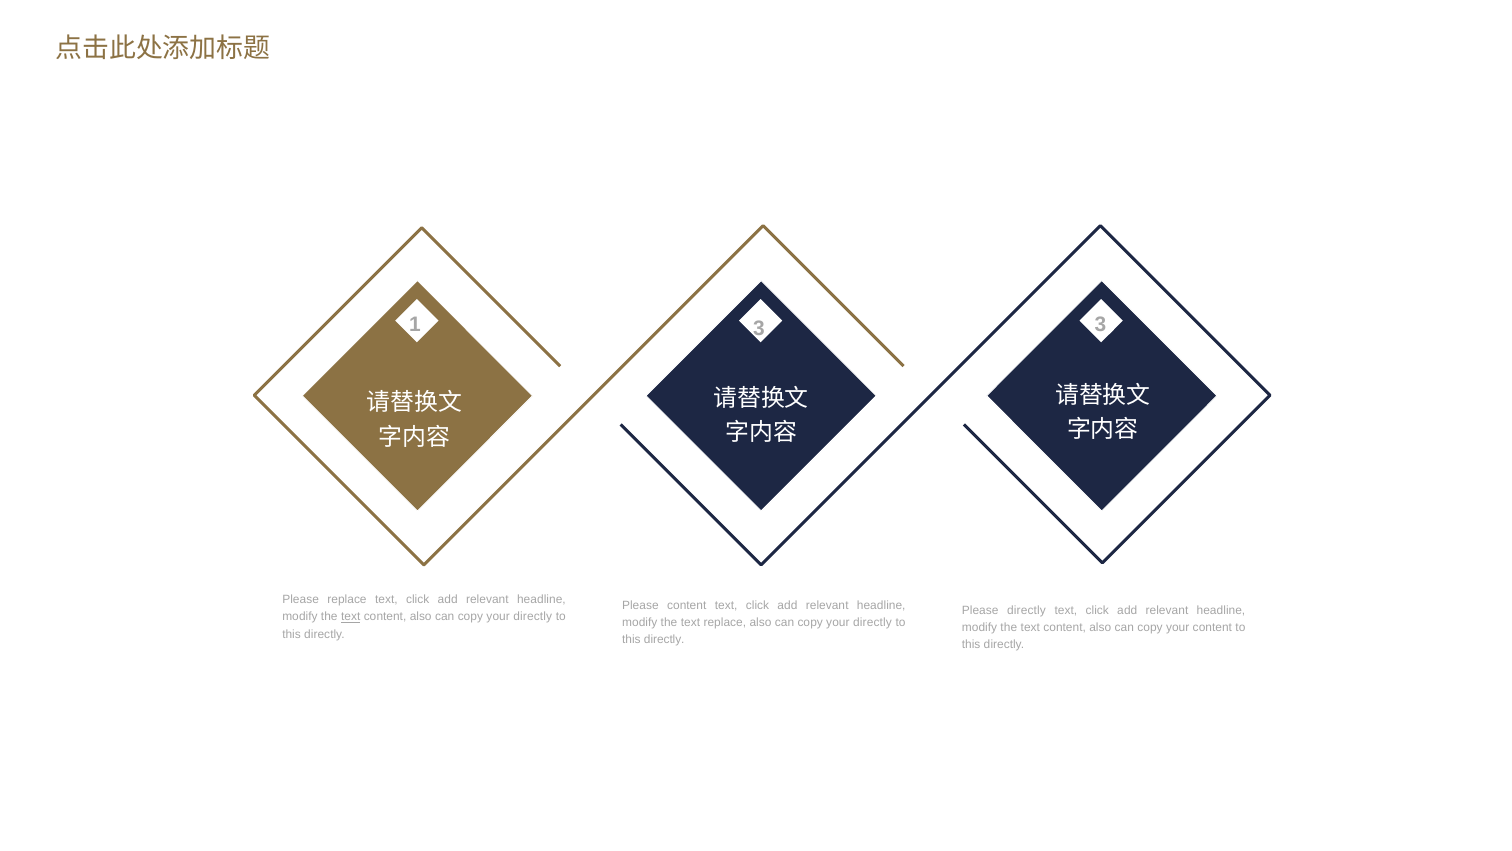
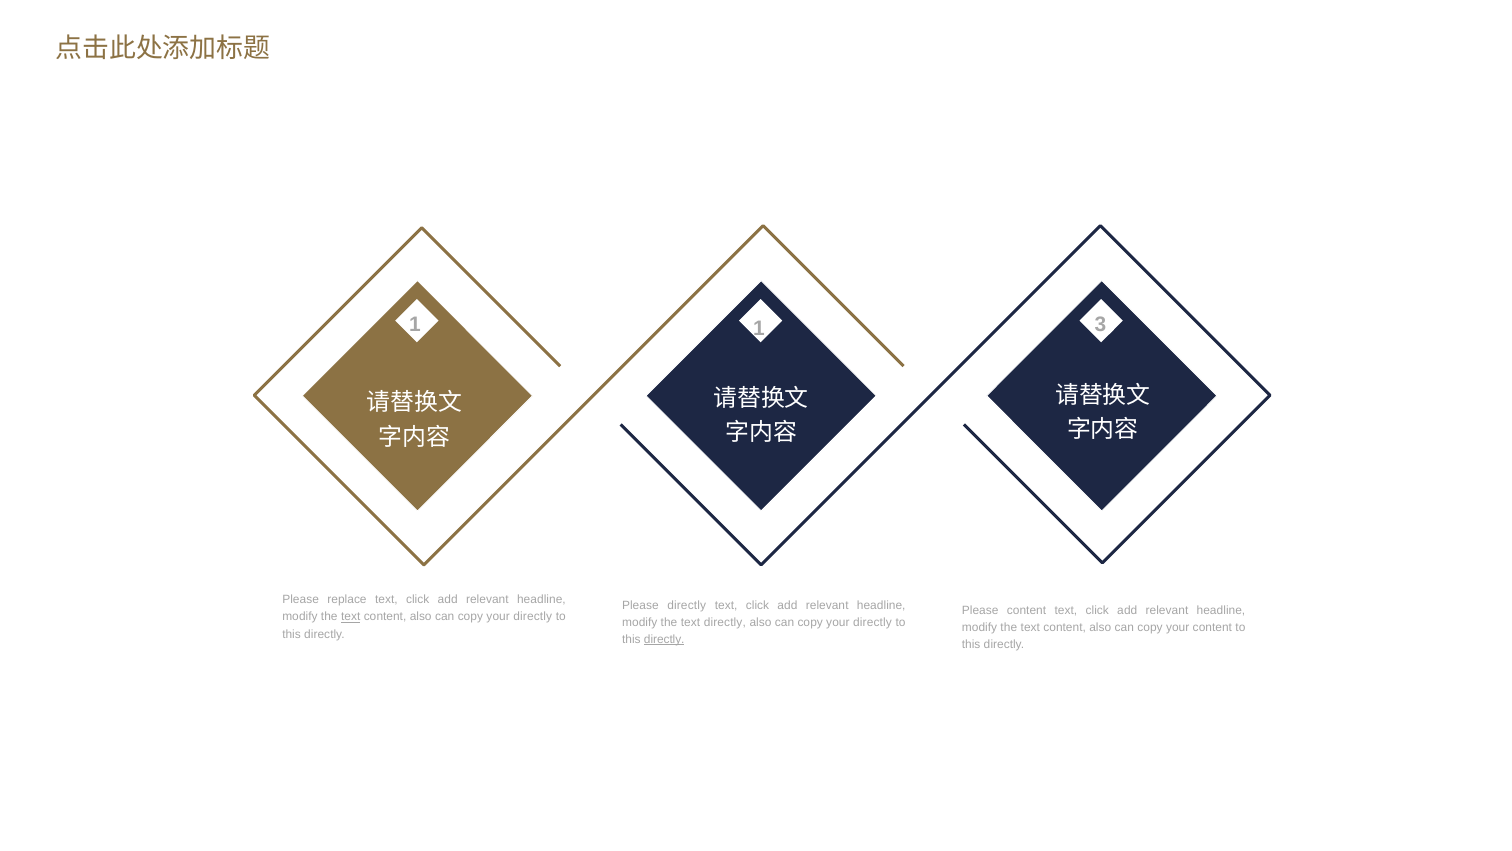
1 3: 3 -> 1
Please content: content -> directly
Please directly: directly -> content
text replace: replace -> directly
directly at (664, 639) underline: none -> present
